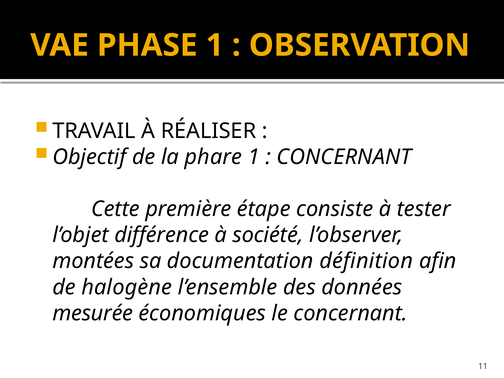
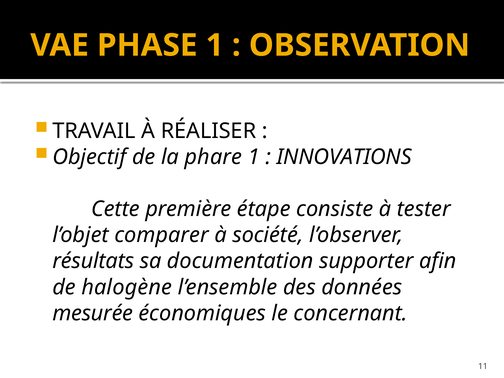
CONCERNANT at (344, 157): CONCERNANT -> INNOVATIONS
différence: différence -> comparer
montées: montées -> résultats
définition: définition -> supporter
